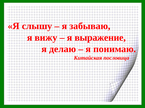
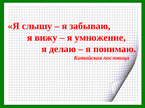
выражение: выражение -> умножение
